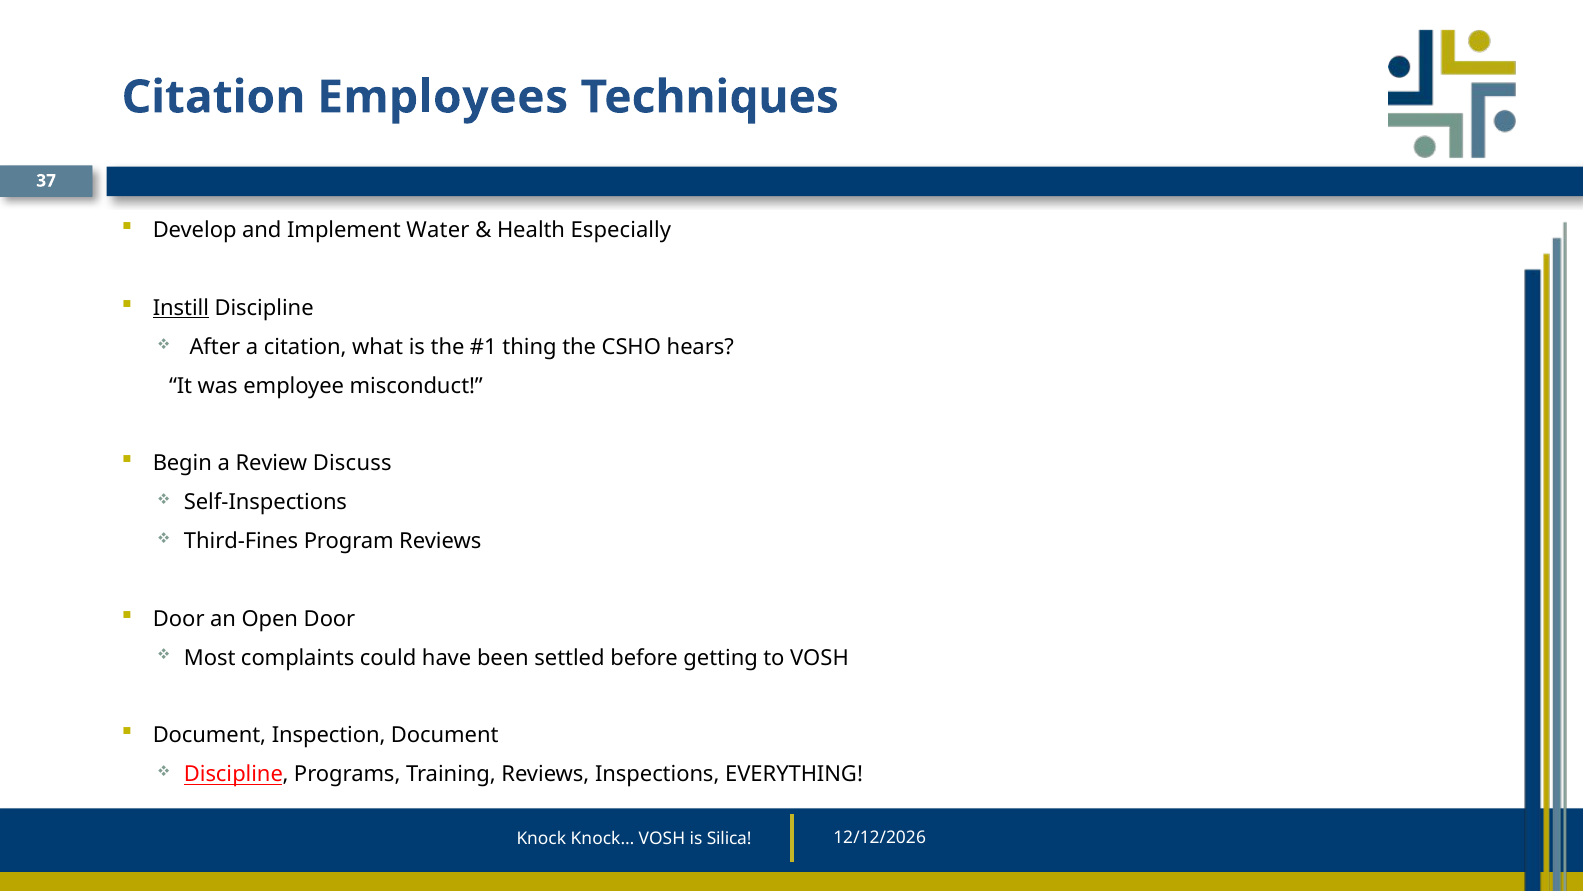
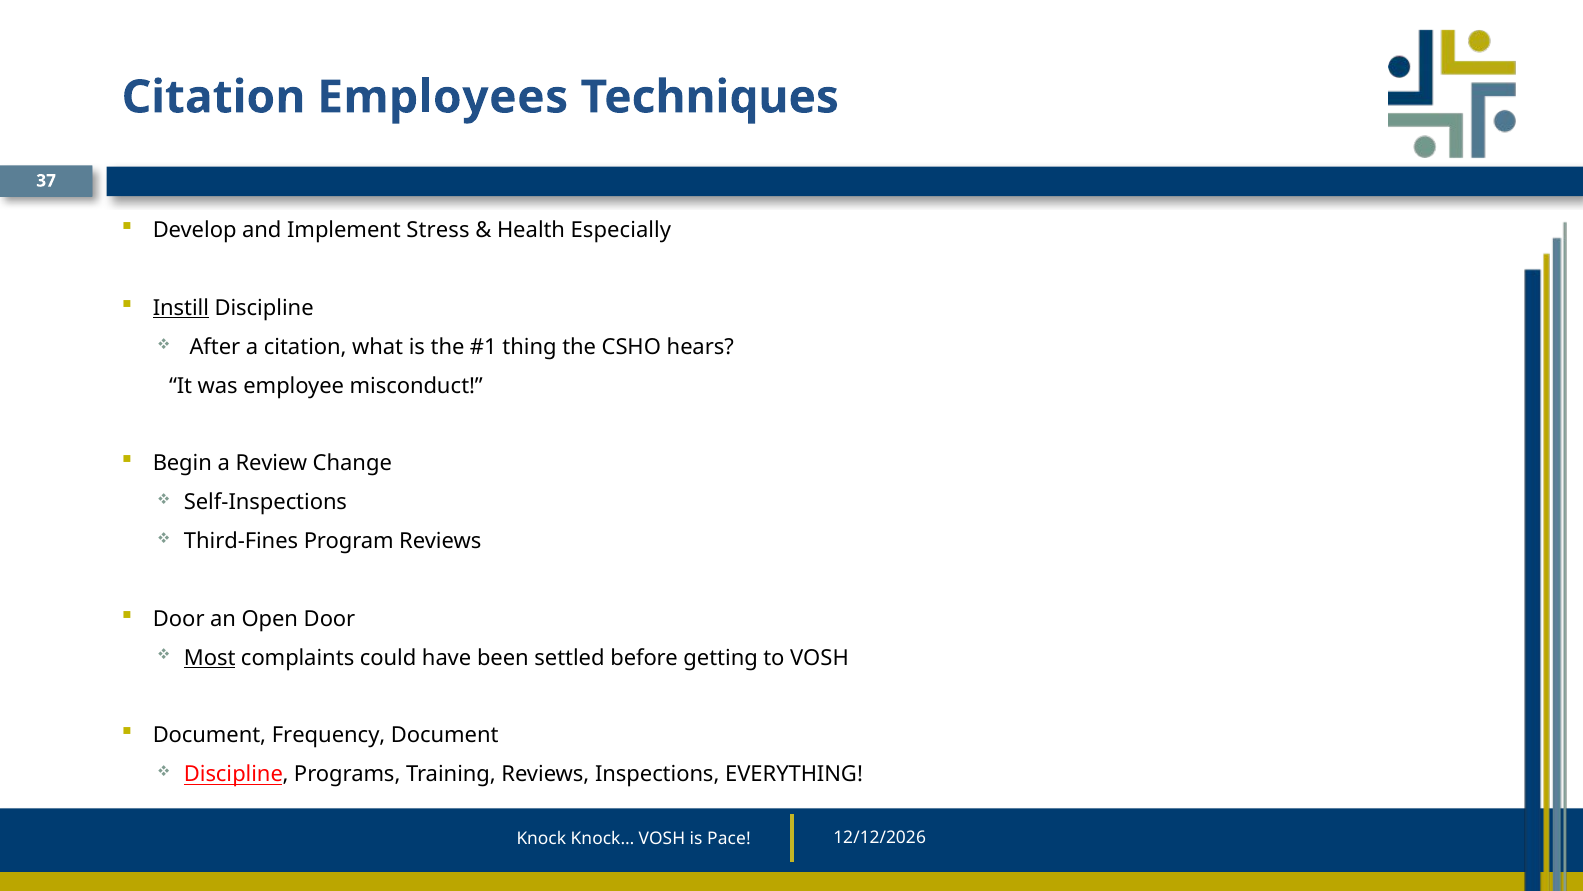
Water: Water -> Stress
Discuss: Discuss -> Change
Most underline: none -> present
Inspection: Inspection -> Frequency
Silica: Silica -> Pace
